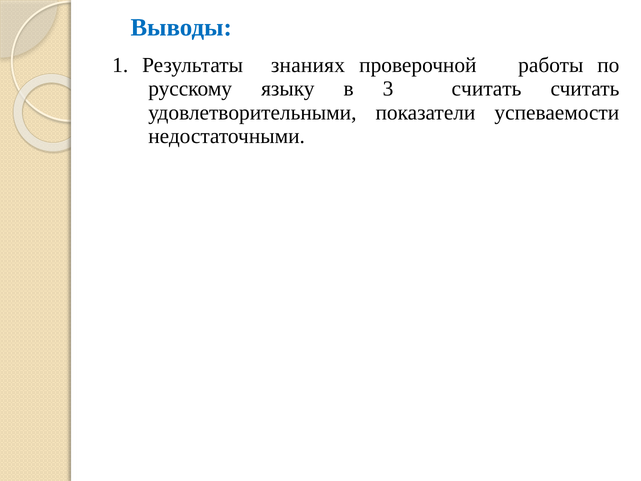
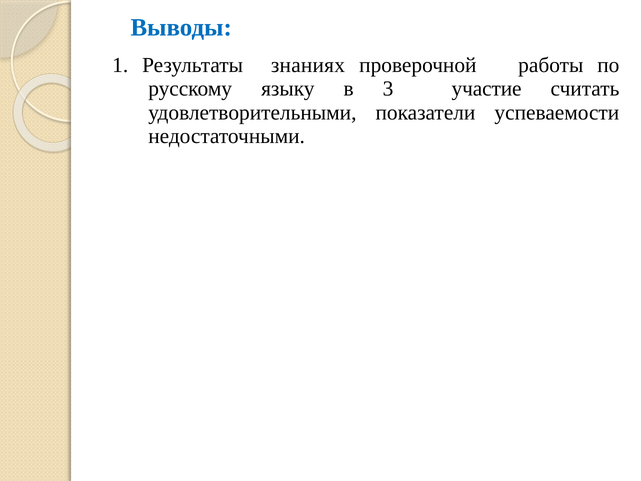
3 считать: считать -> участие
